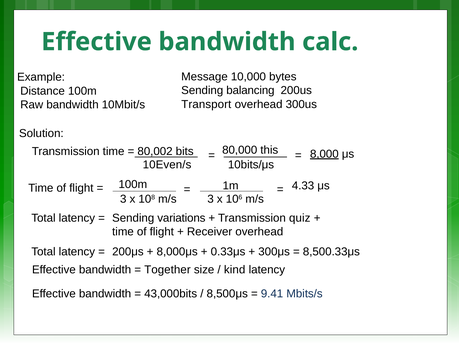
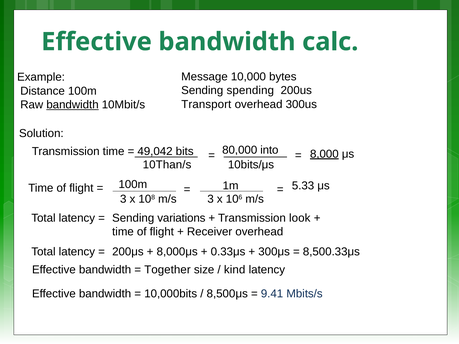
balancing: balancing -> spending
bandwidth at (72, 105) underline: none -> present
this: this -> into
80,002: 80,002 -> 49,042
10Even/s: 10Even/s -> 10Than/s
4.33: 4.33 -> 5.33
quiz: quiz -> look
43,000bits: 43,000bits -> 10,000bits
